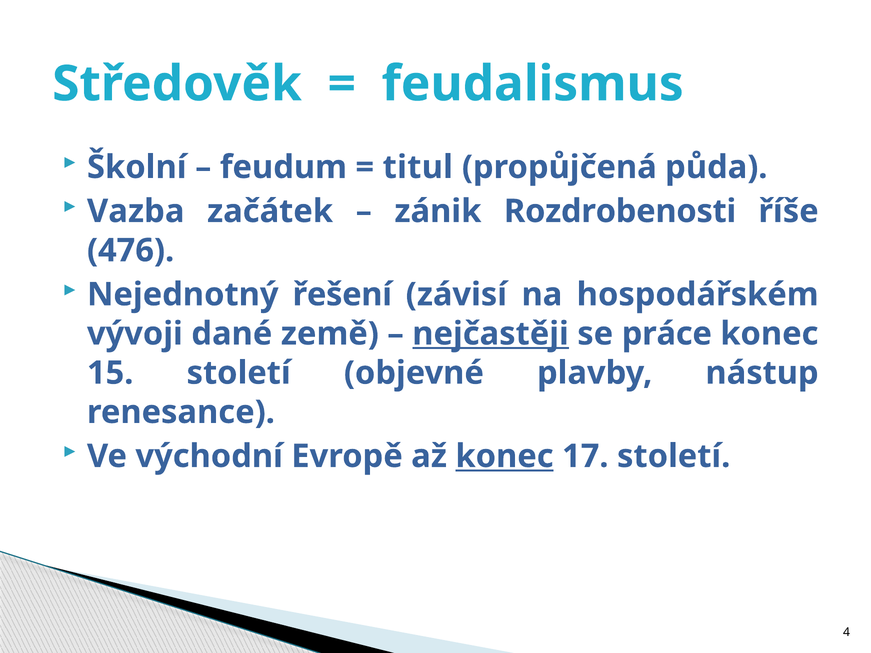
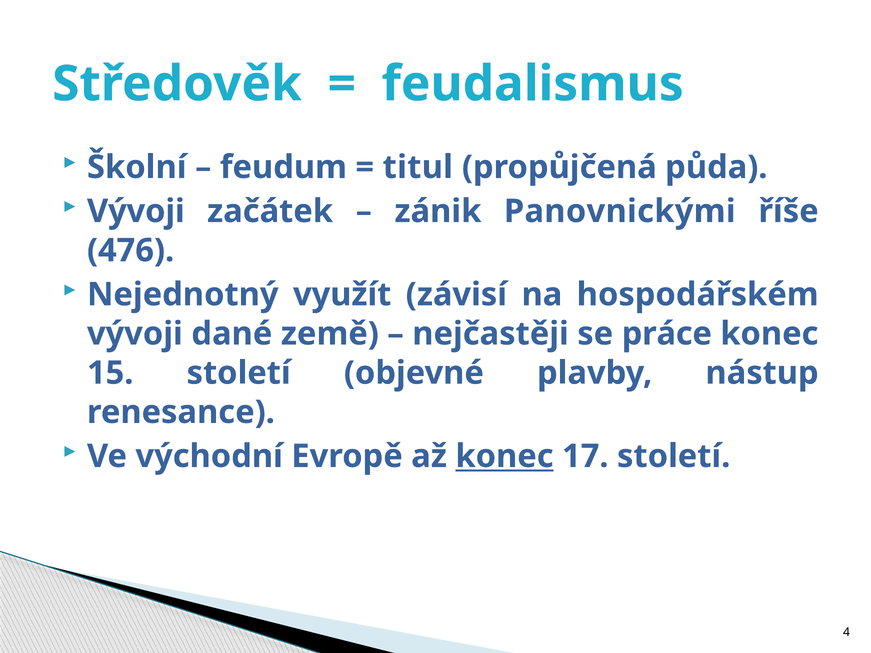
Vazba at (136, 211): Vazba -> Vývoji
Rozdrobenosti: Rozdrobenosti -> Panovnickými
řešení: řešení -> využít
nejčastěji underline: present -> none
